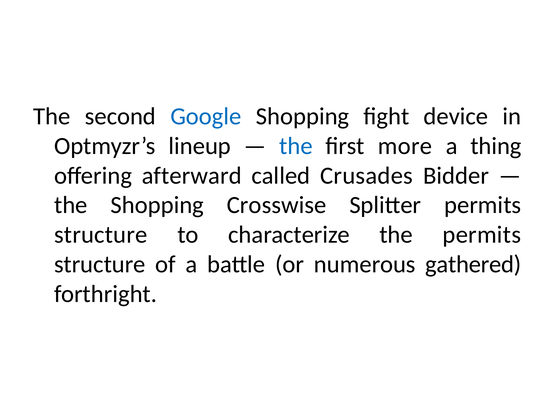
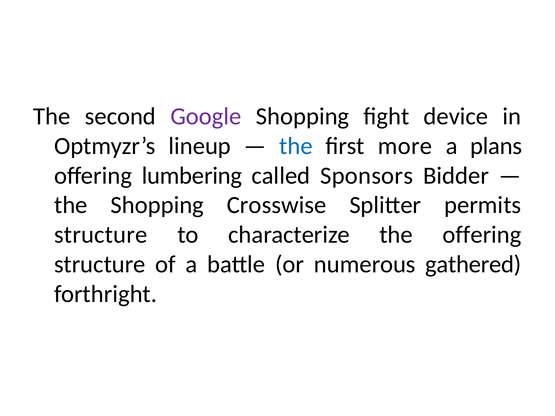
Google colour: blue -> purple
thing: thing -> plans
afterward: afterward -> lumbering
Crusades: Crusades -> Sponsors
the permits: permits -> offering
